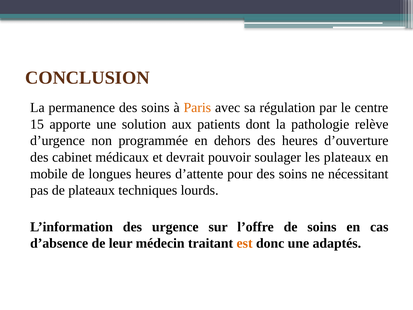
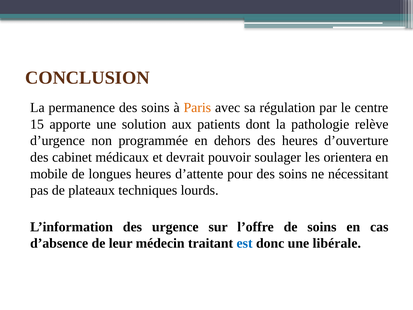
les plateaux: plateaux -> orientera
est colour: orange -> blue
adaptés: adaptés -> libérale
